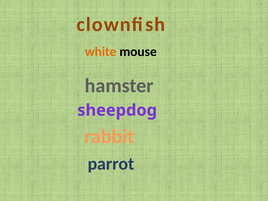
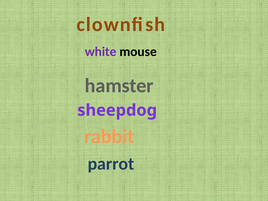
white colour: orange -> purple
